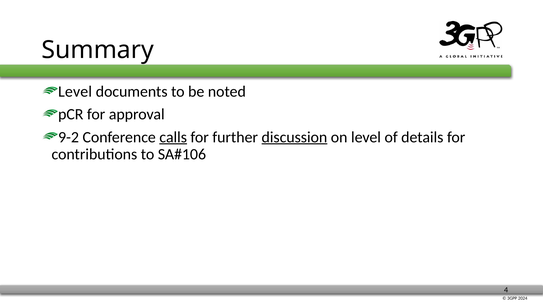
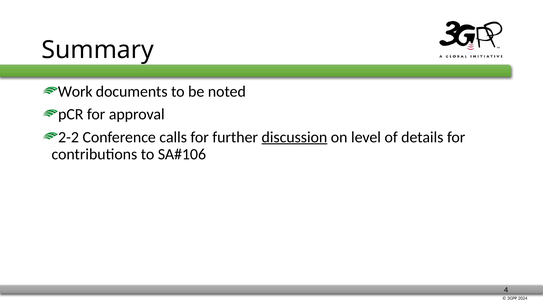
Level at (75, 92): Level -> Work
9-2: 9-2 -> 2-2
calls underline: present -> none
